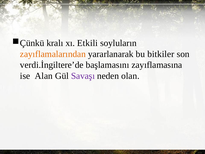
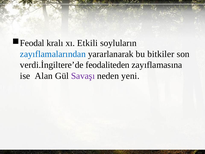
Çünkü: Çünkü -> Feodal
zayıflamalarından colour: orange -> blue
başlamasını: başlamasını -> feodaliteden
olan: olan -> yeni
